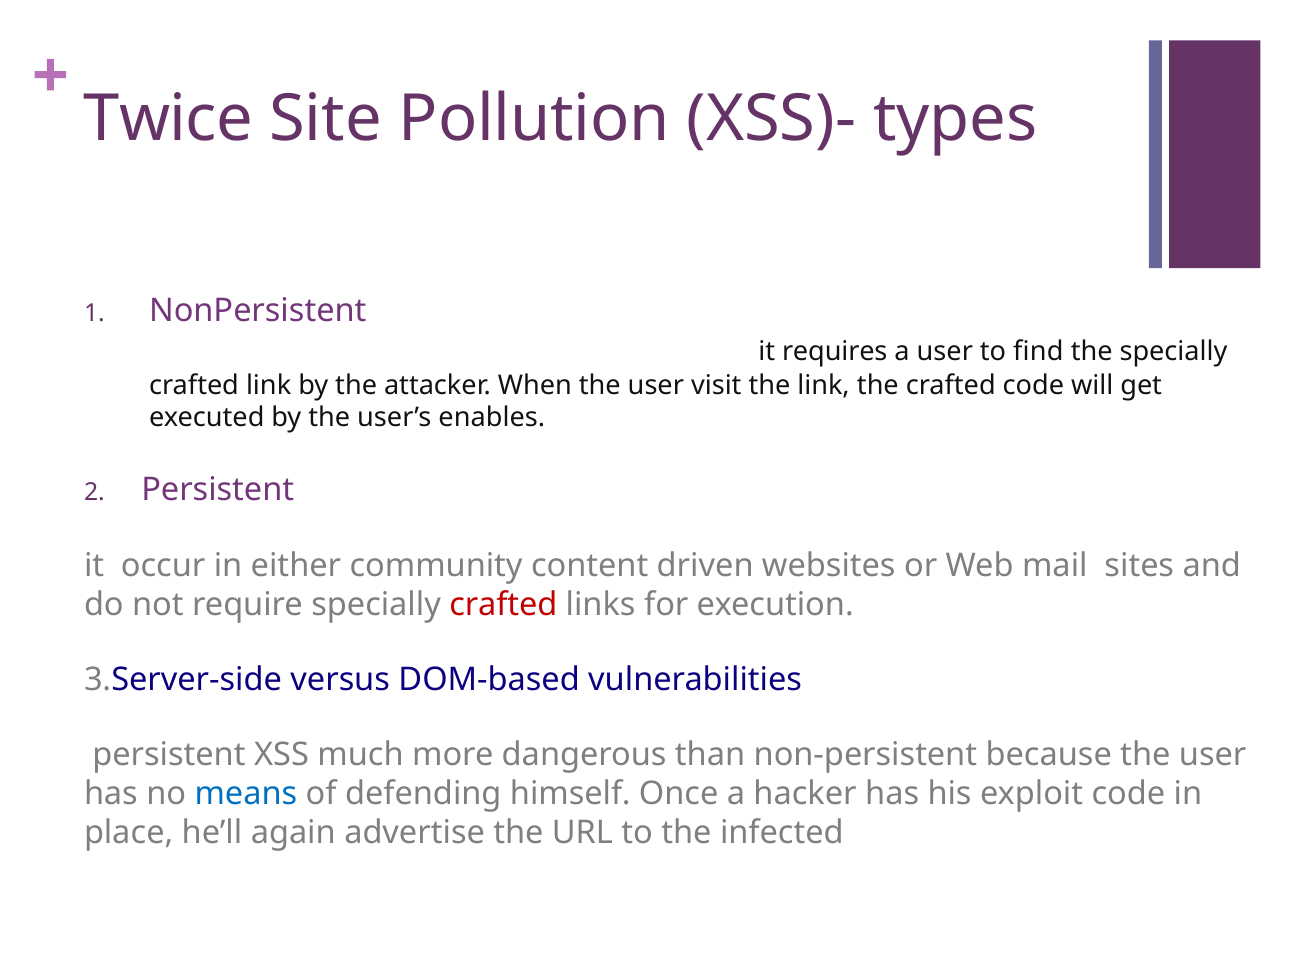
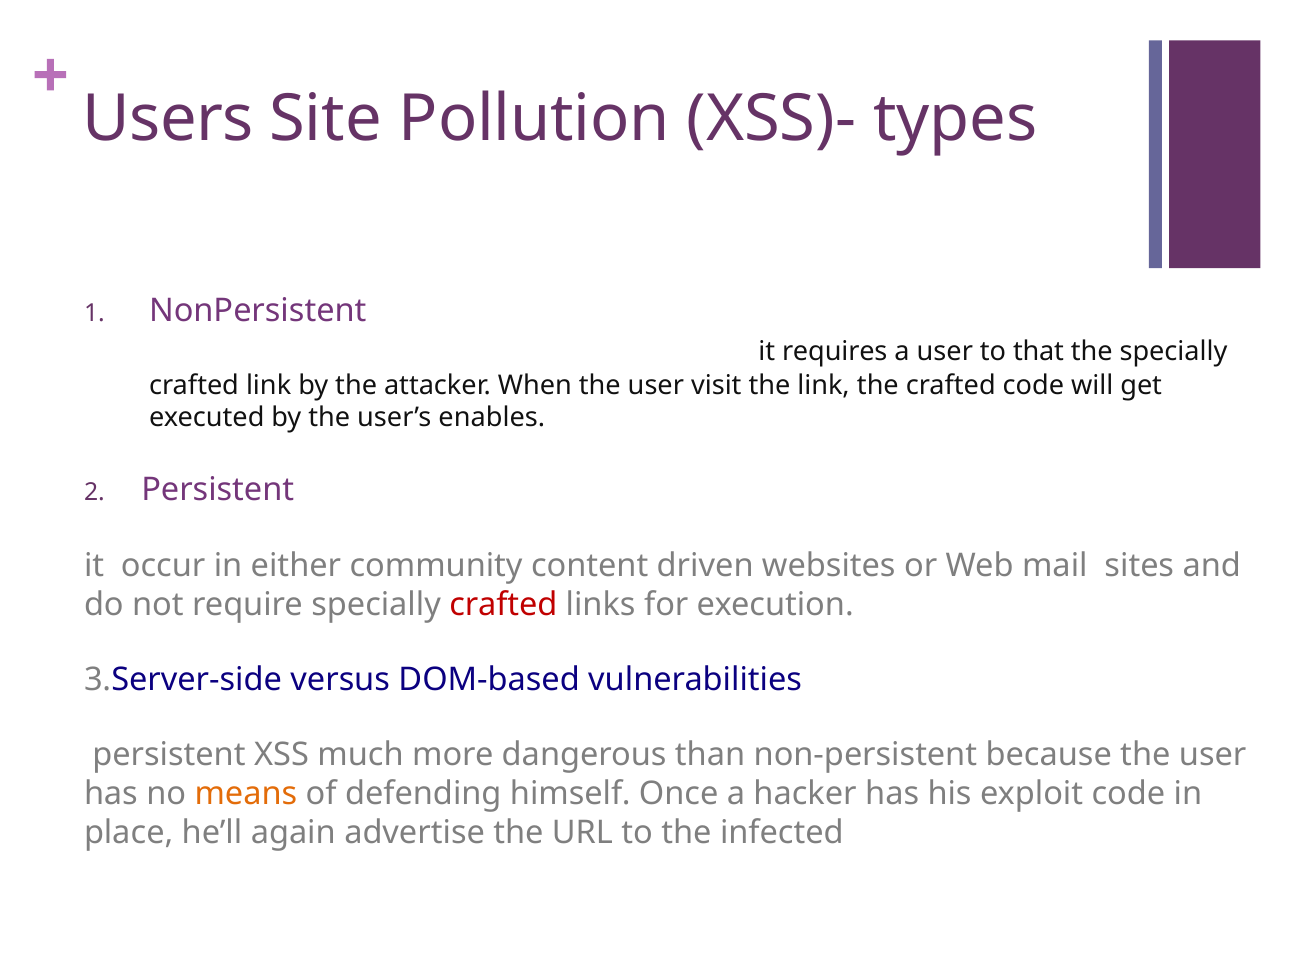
Twice: Twice -> Users
find: find -> that
means colour: blue -> orange
